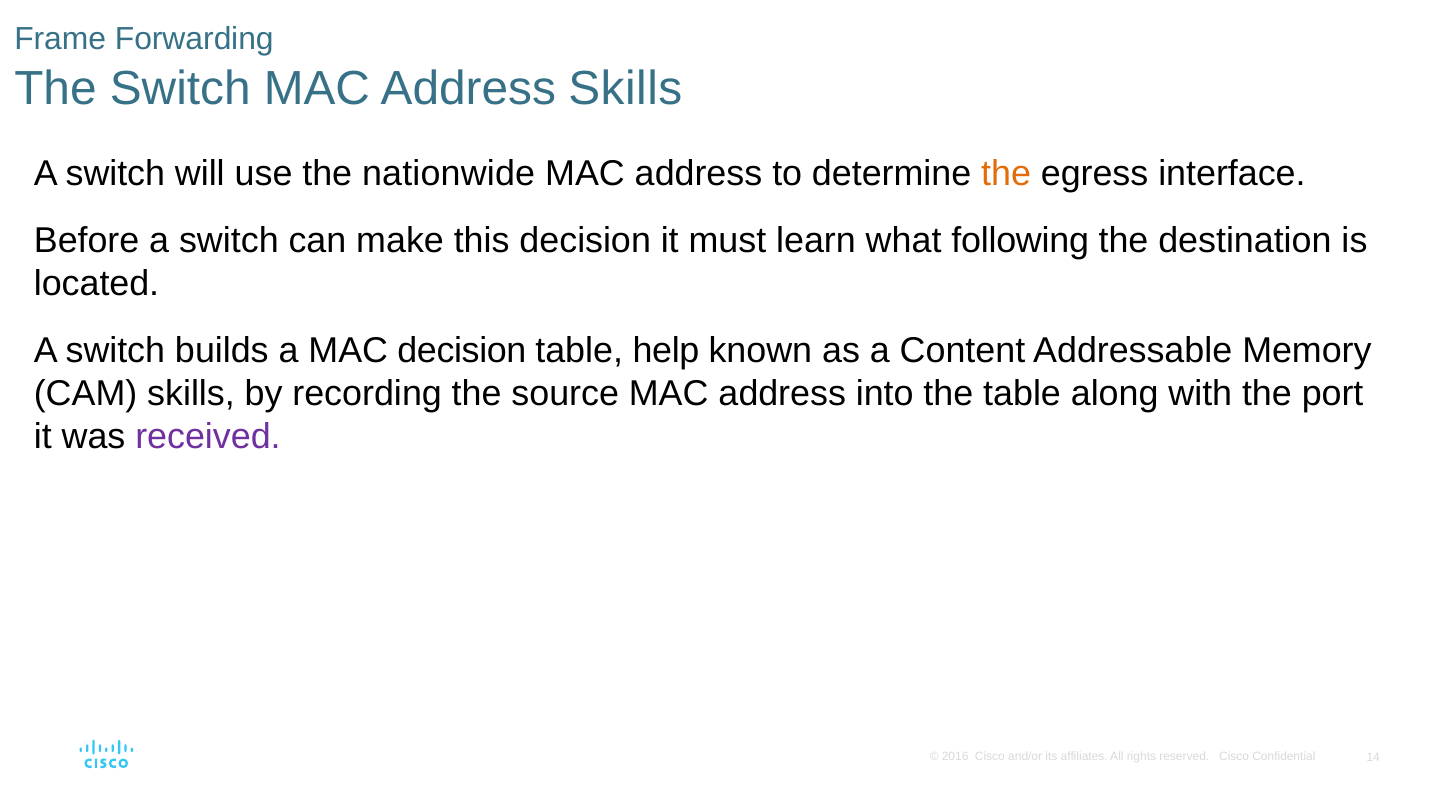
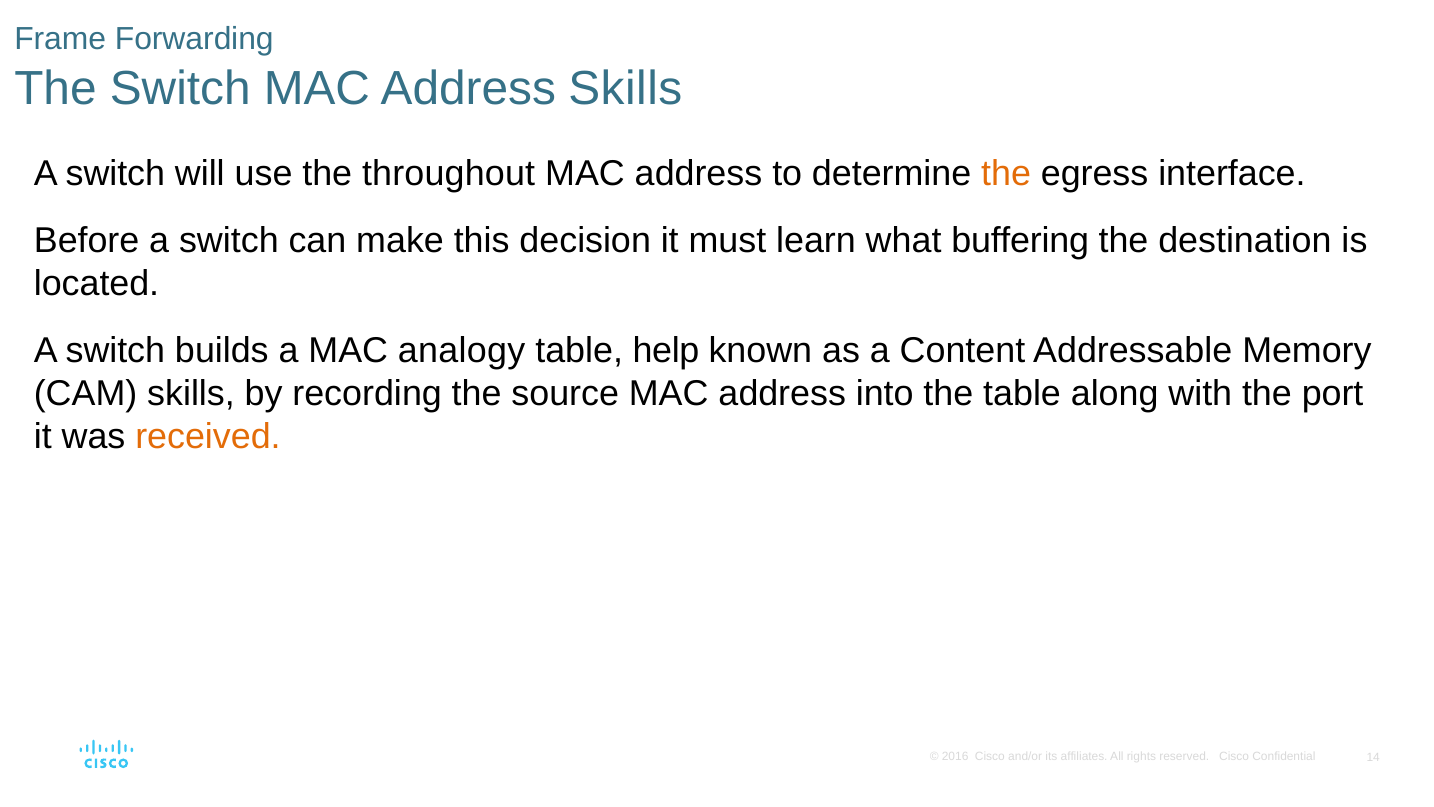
nationwide: nationwide -> throughout
following: following -> buffering
MAC decision: decision -> analogy
received colour: purple -> orange
